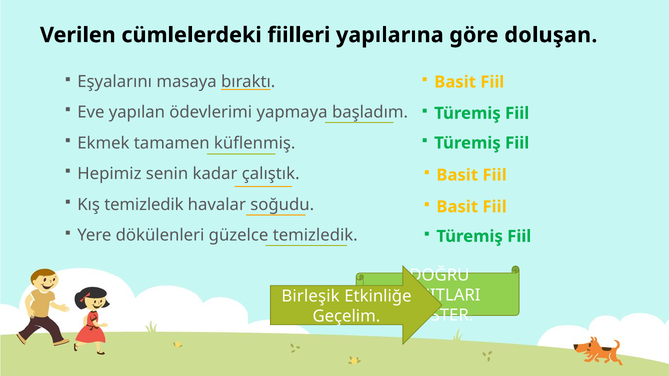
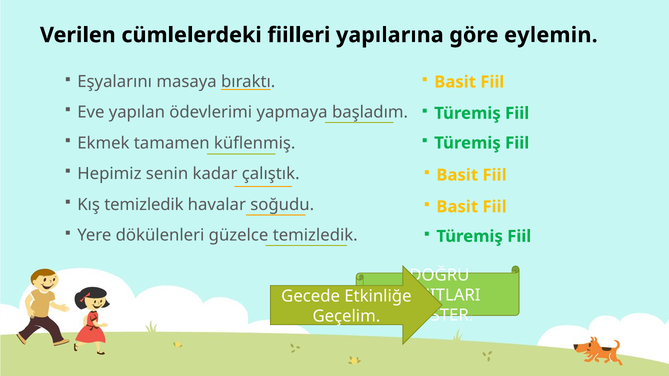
doluşan: doluşan -> eylemin
Birleşik: Birleşik -> Gecede
